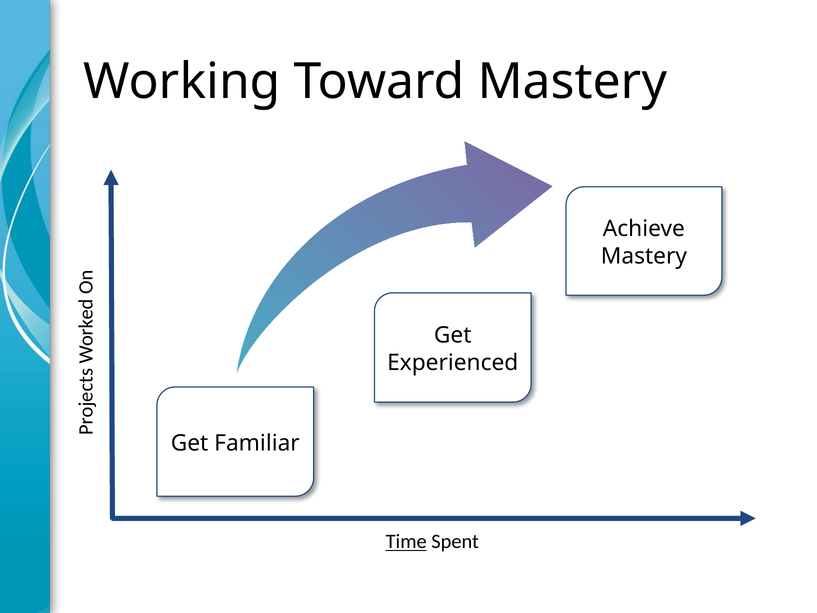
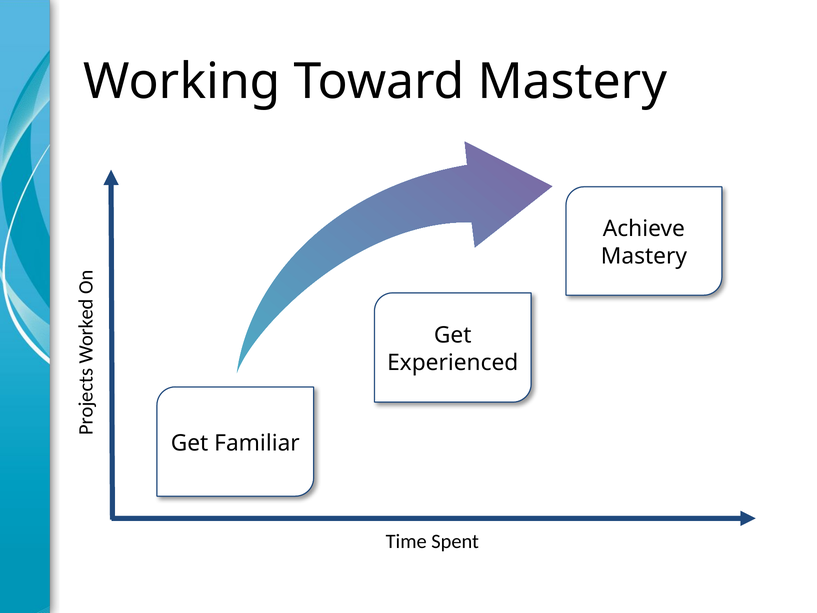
Time underline: present -> none
